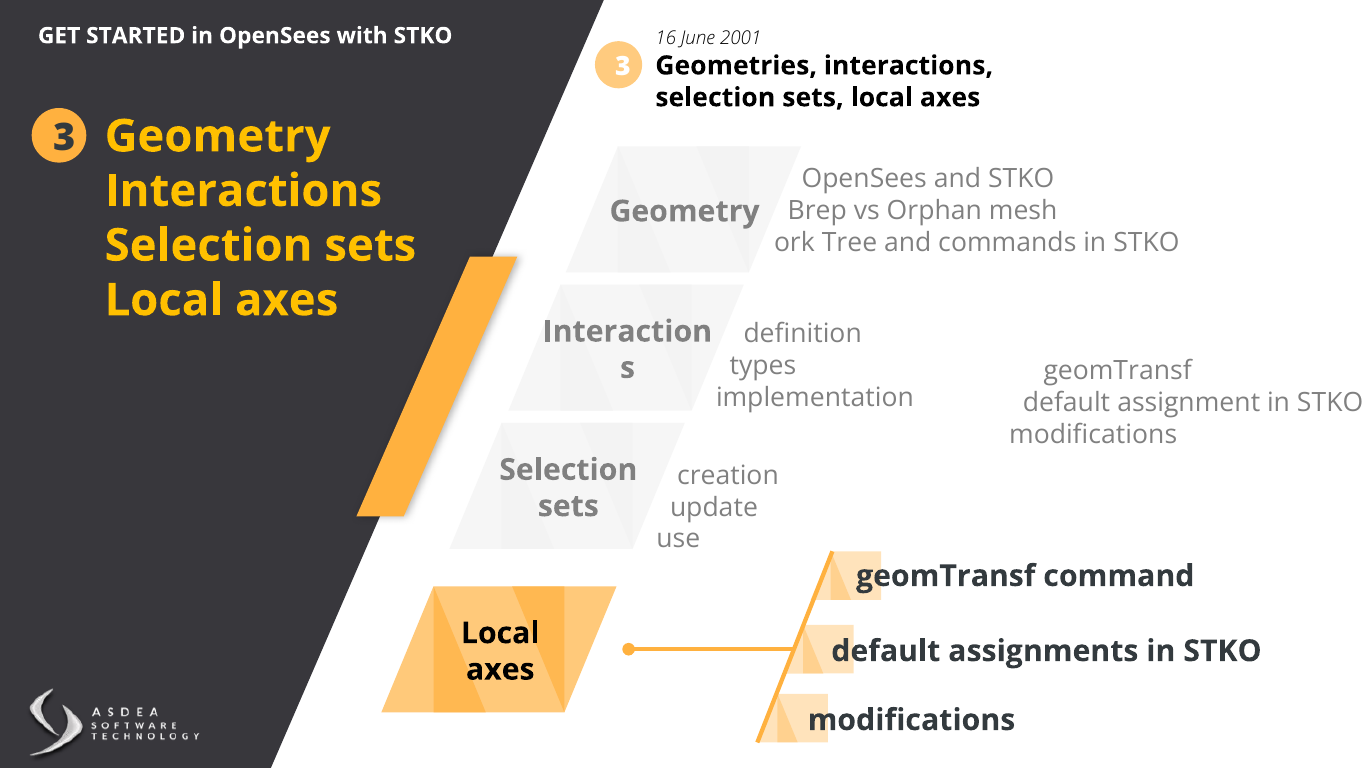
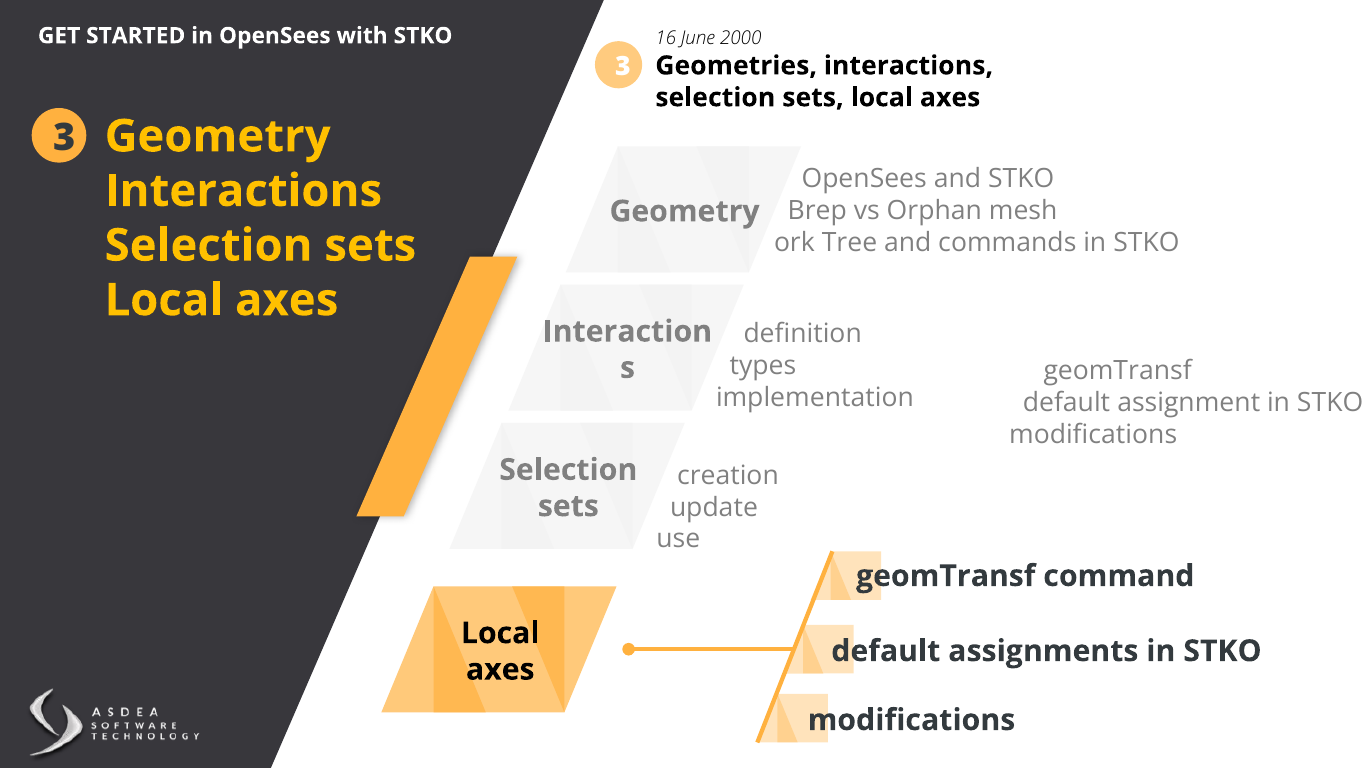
2001: 2001 -> 2000
